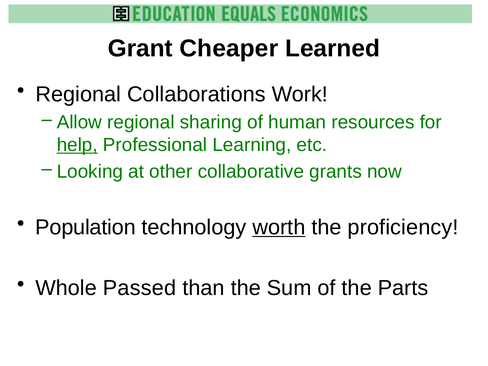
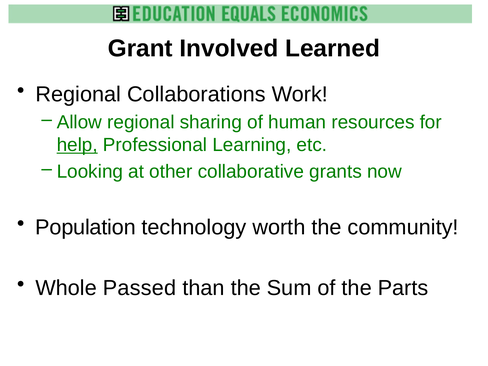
Cheaper: Cheaper -> Involved
worth underline: present -> none
proficiency: proficiency -> community
